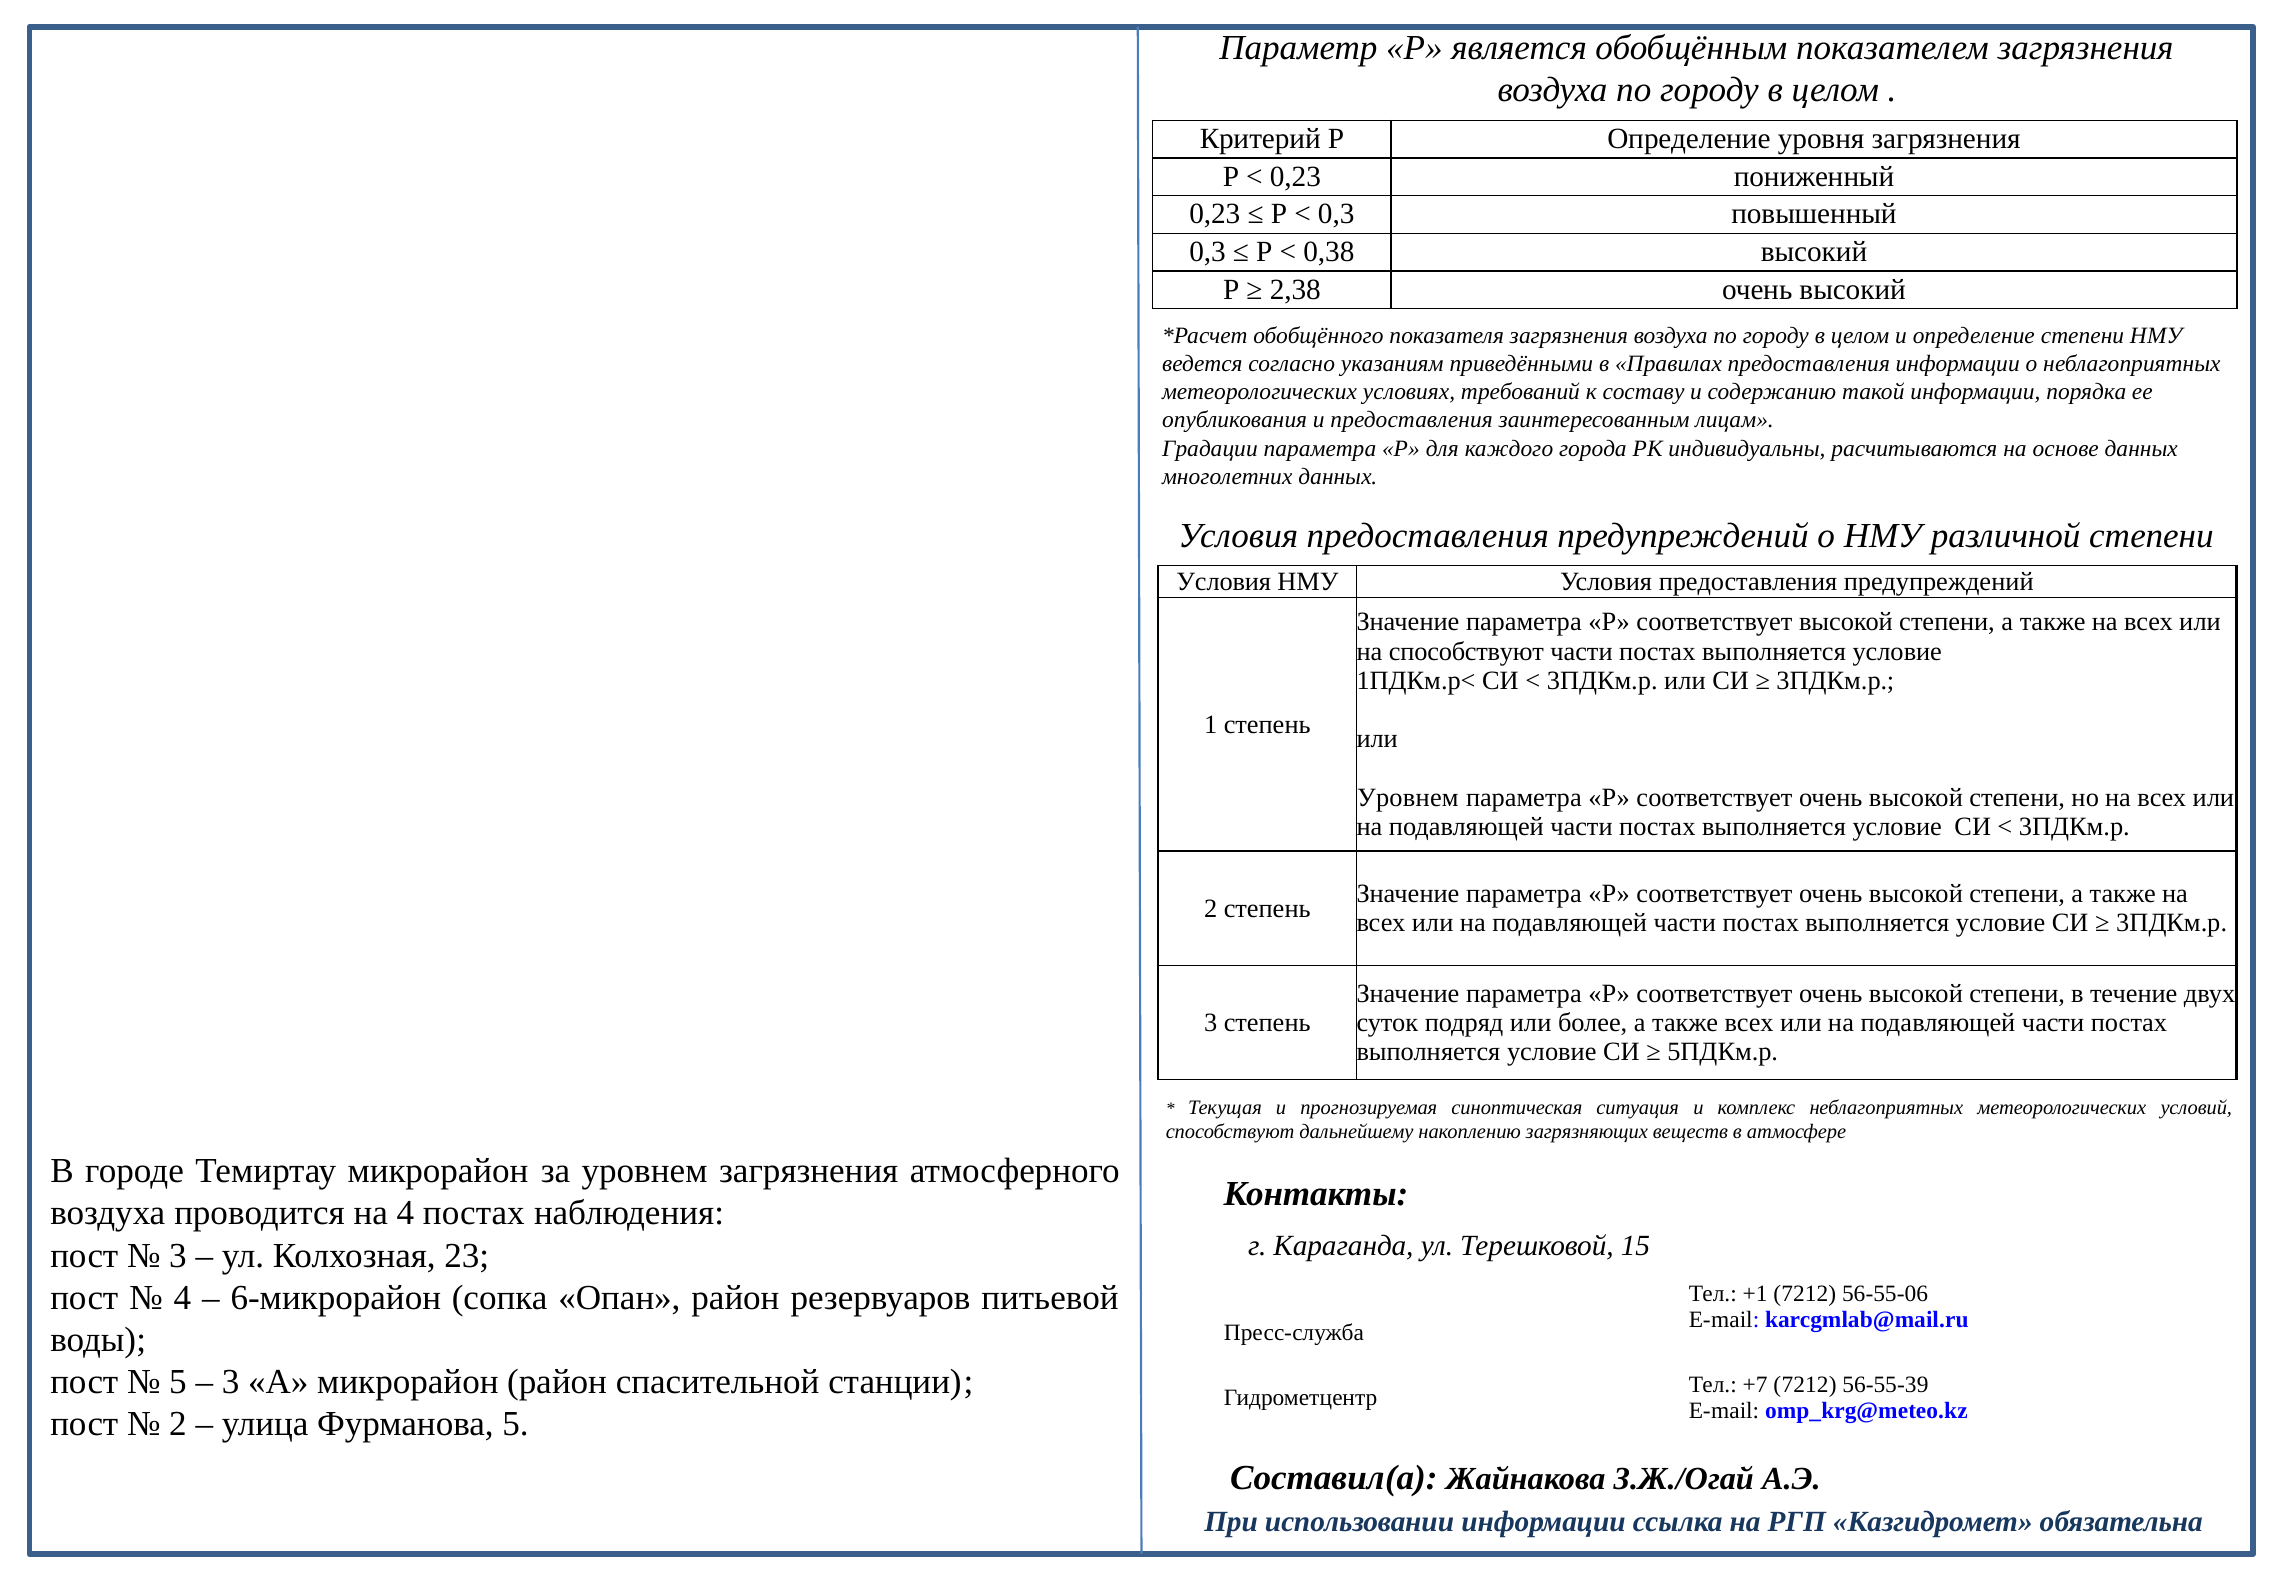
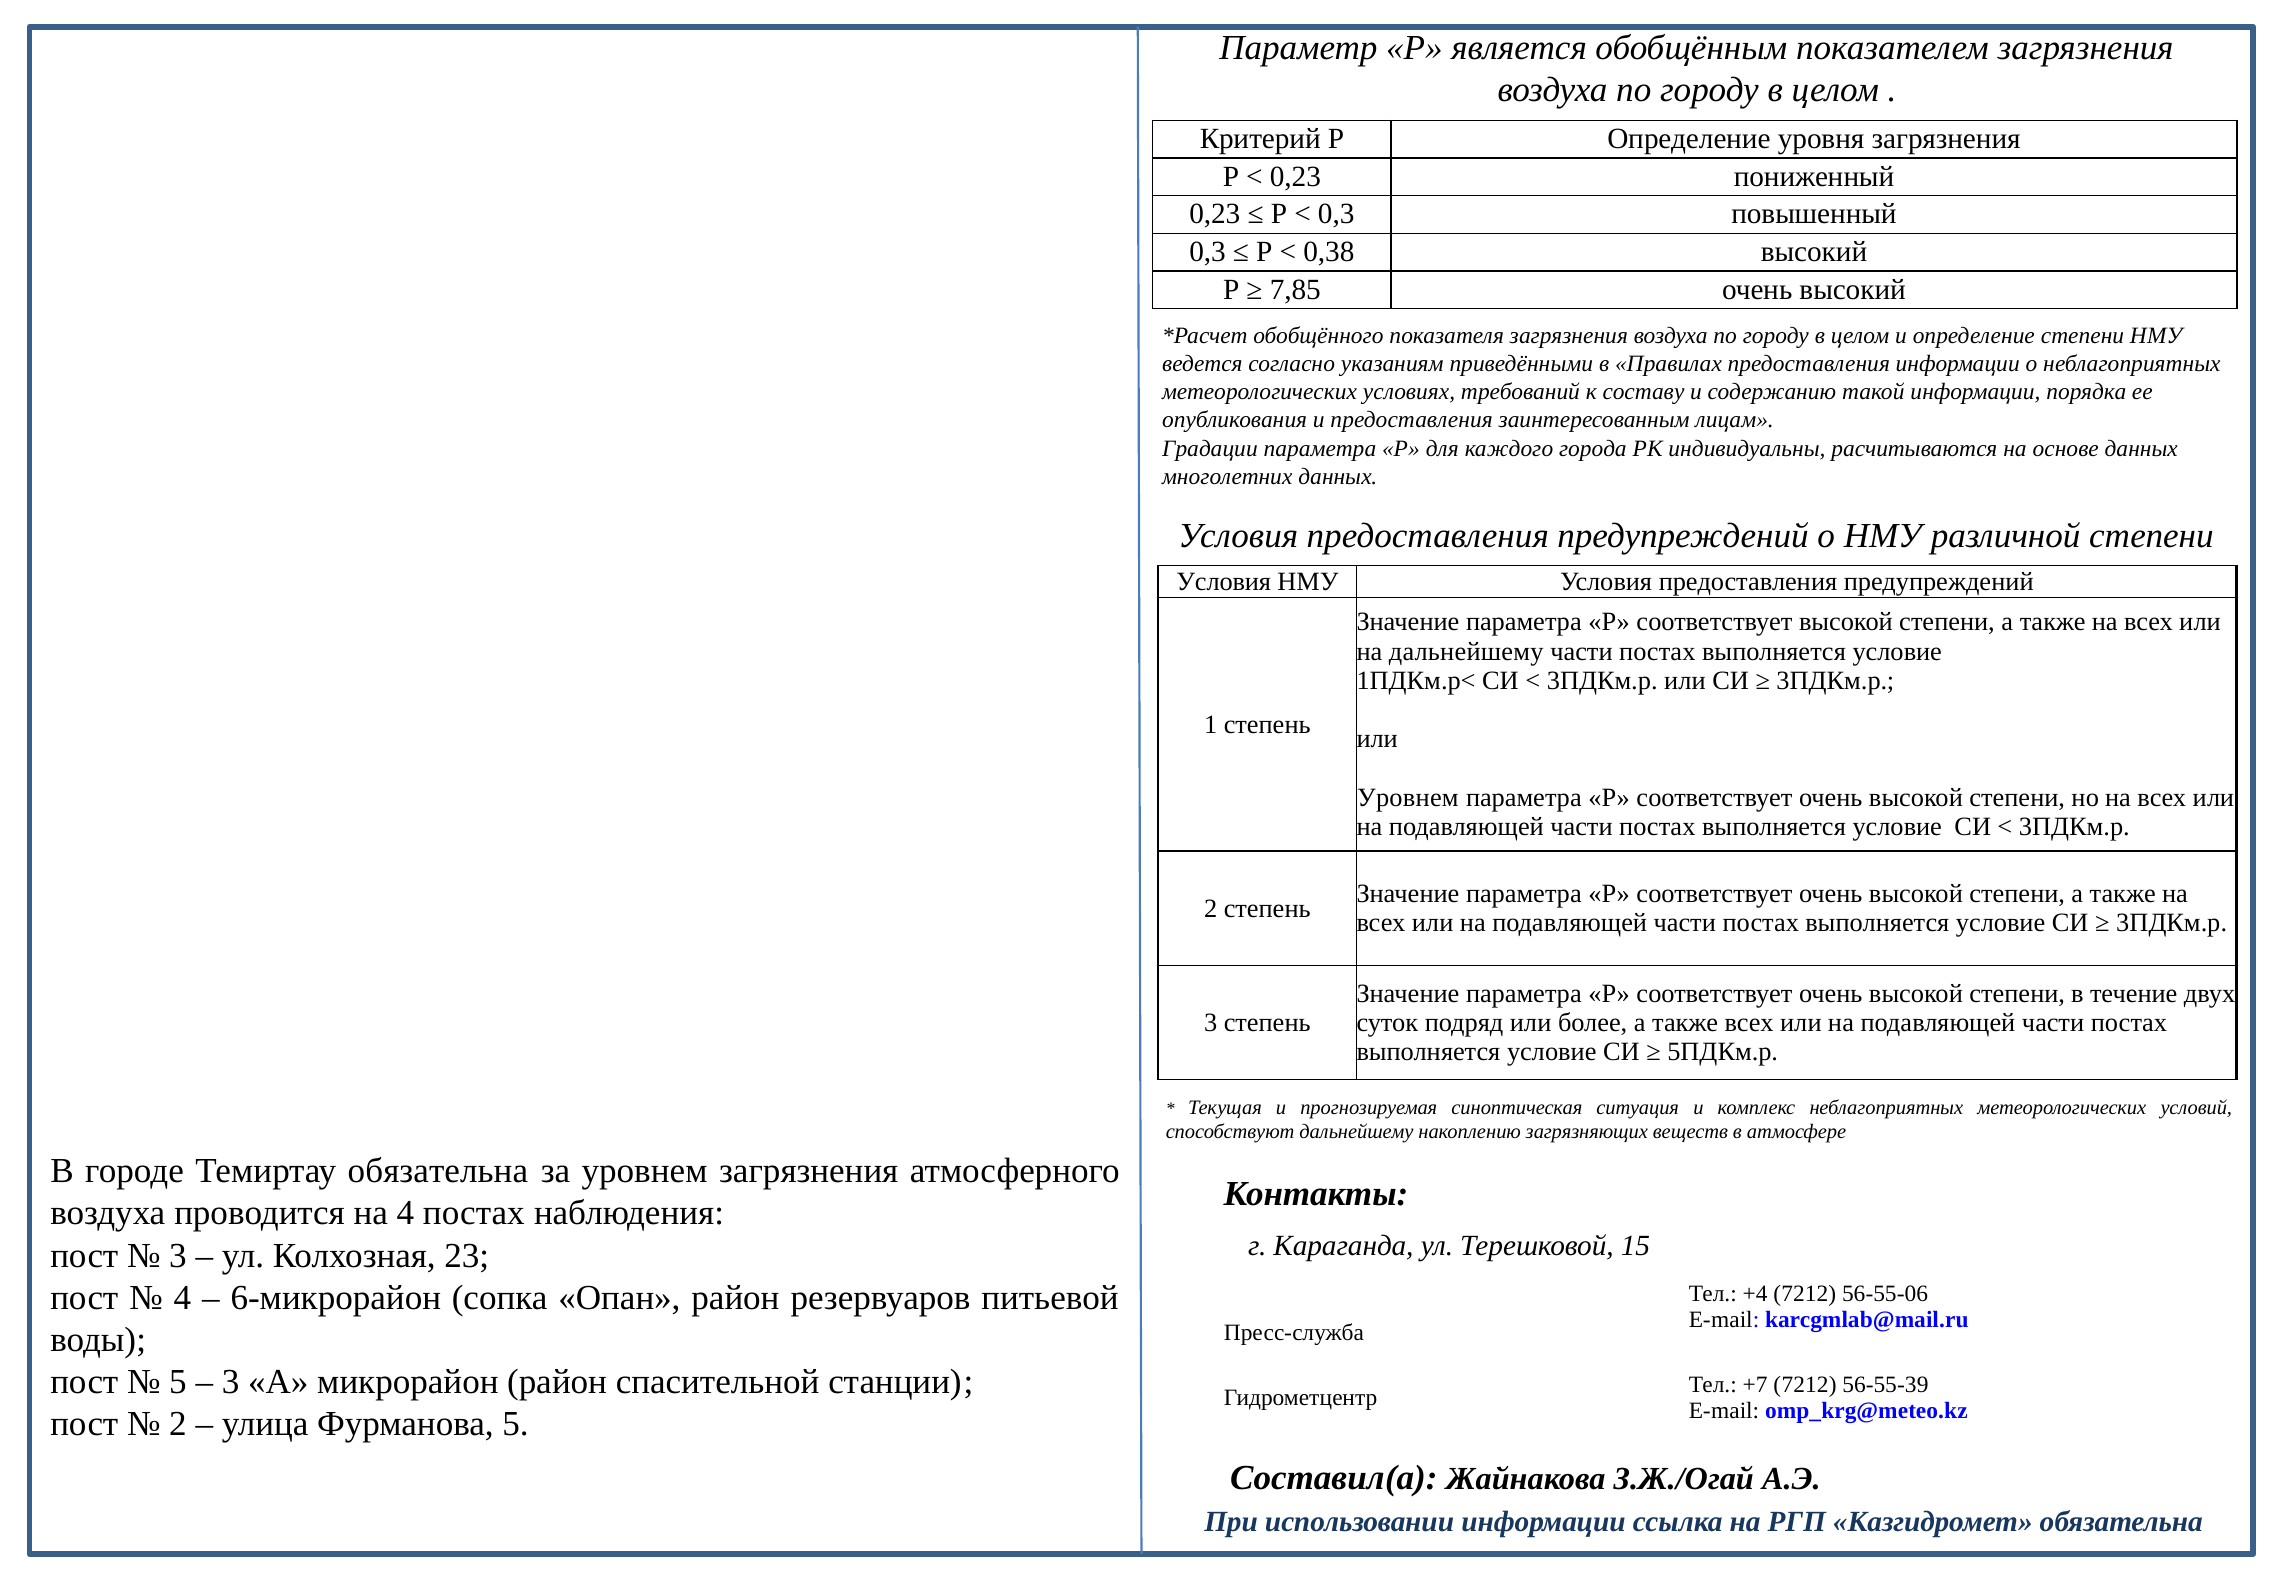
2,38: 2,38 -> 7,85
на способствуют: способствуют -> дальнейшему
Темиртау микрорайон: микрорайон -> обязательна
+1: +1 -> +4
